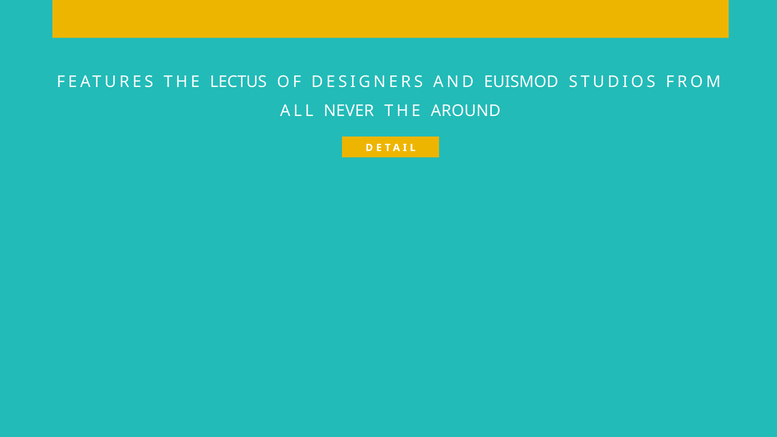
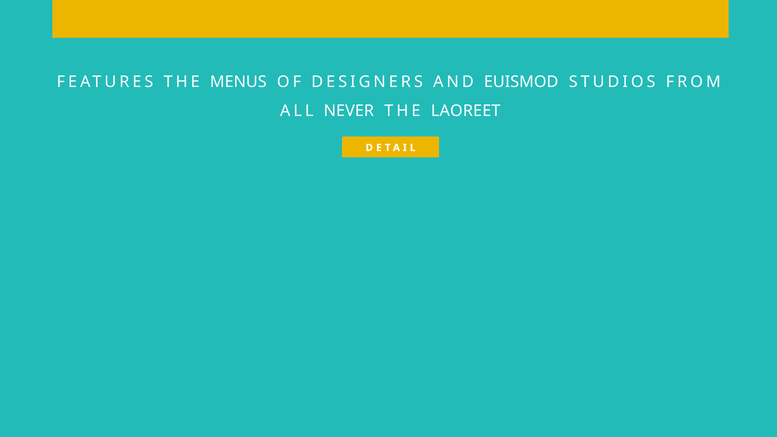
LECTUS: LECTUS -> MENUS
AROUND: AROUND -> LAOREET
